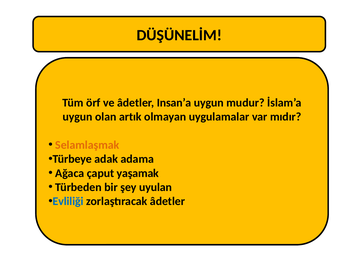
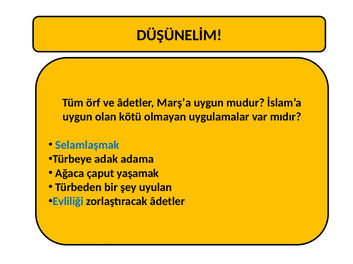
Insan’a: Insan’a -> Marş’a
artık: artık -> kötü
Selamlaşmak colour: orange -> blue
